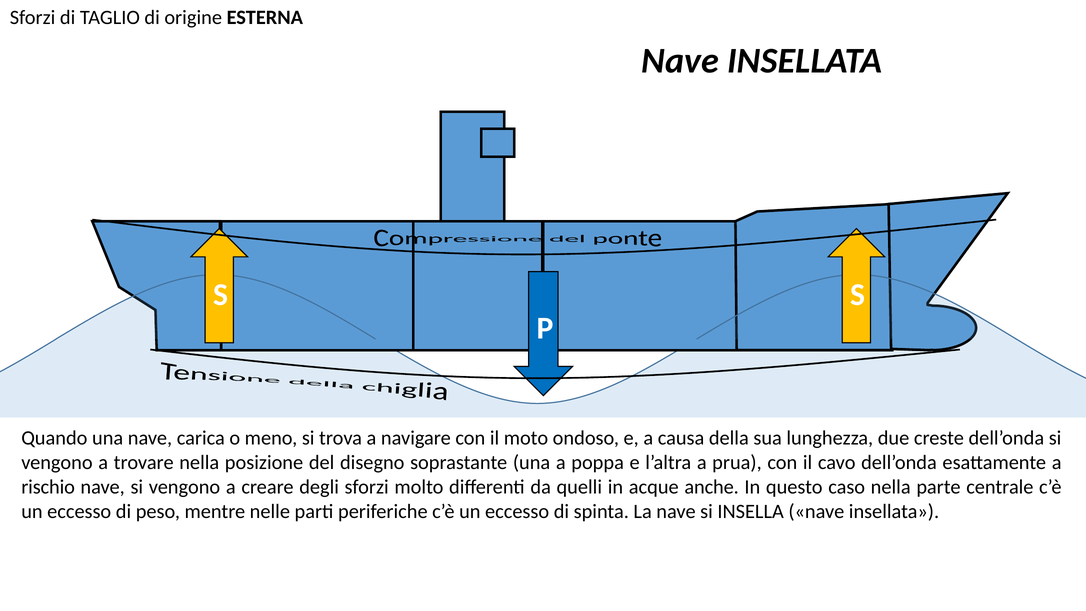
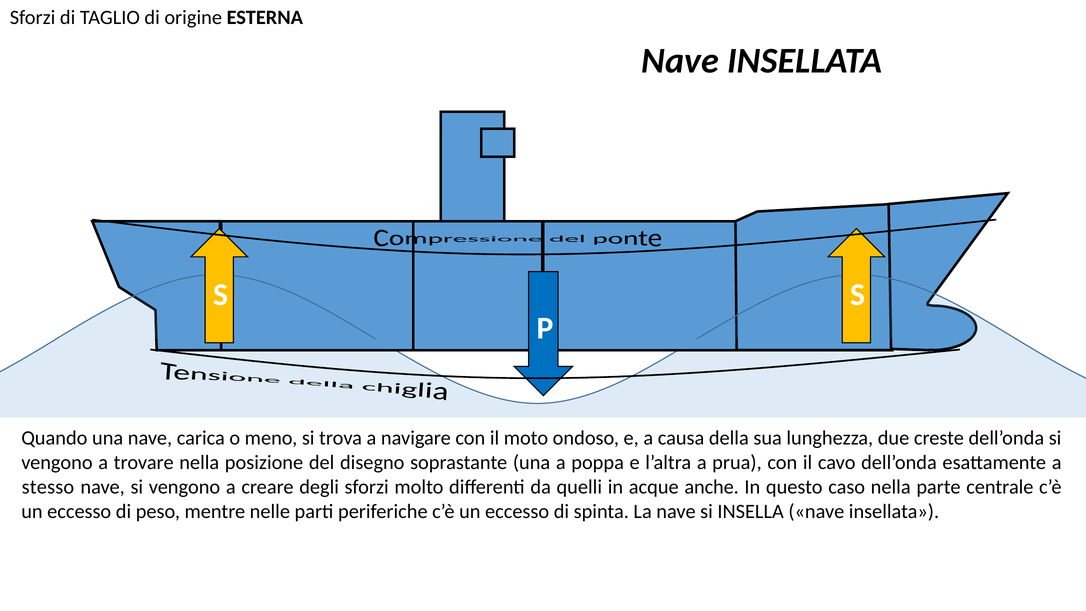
rischio: rischio -> stesso
